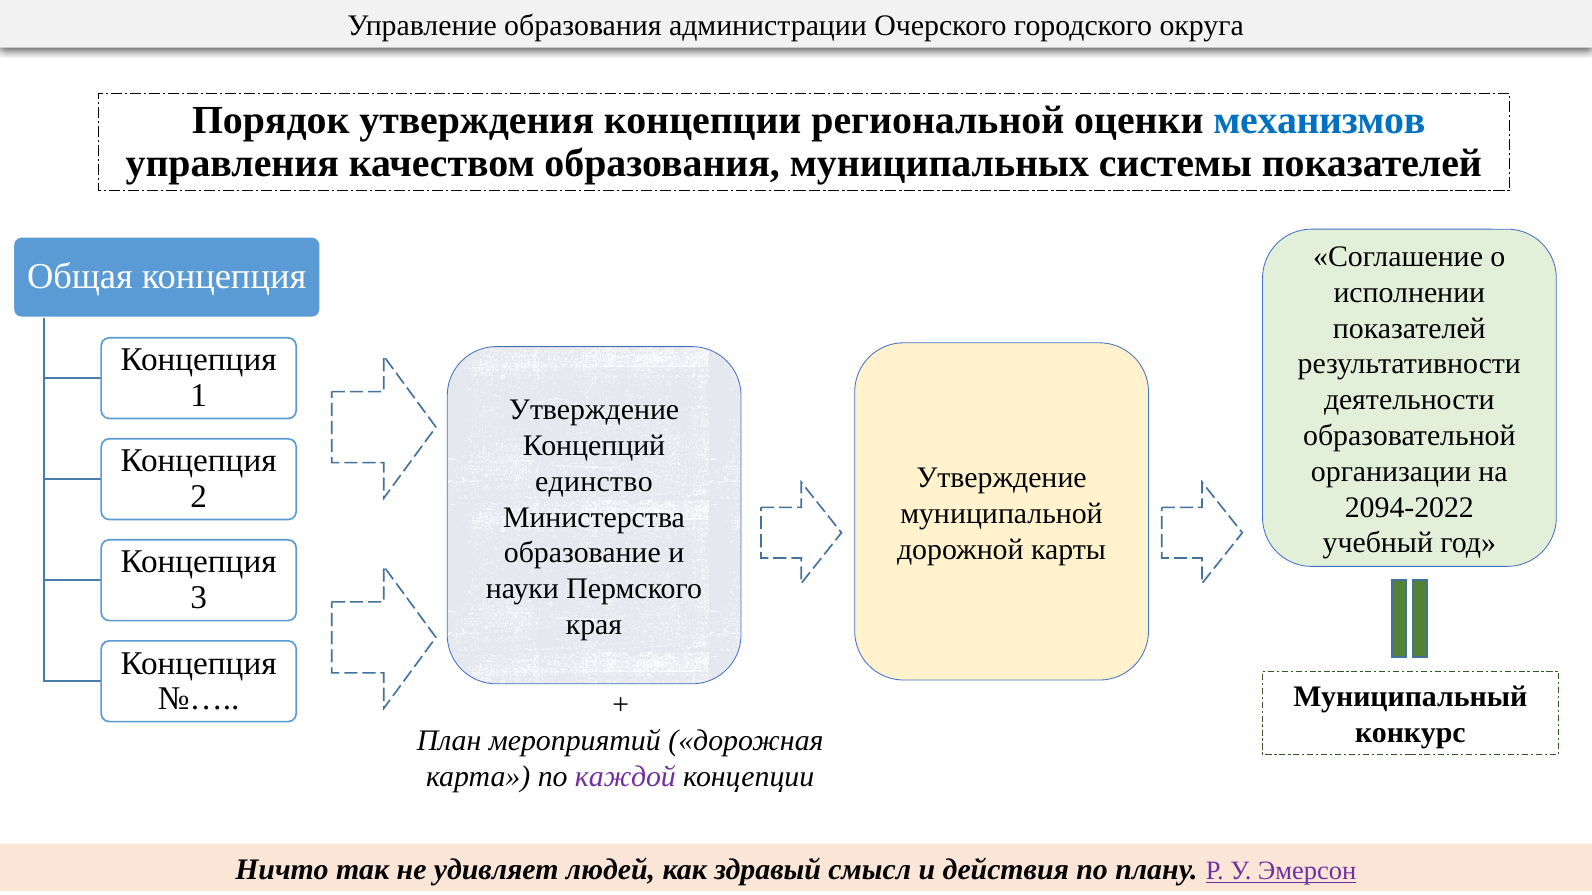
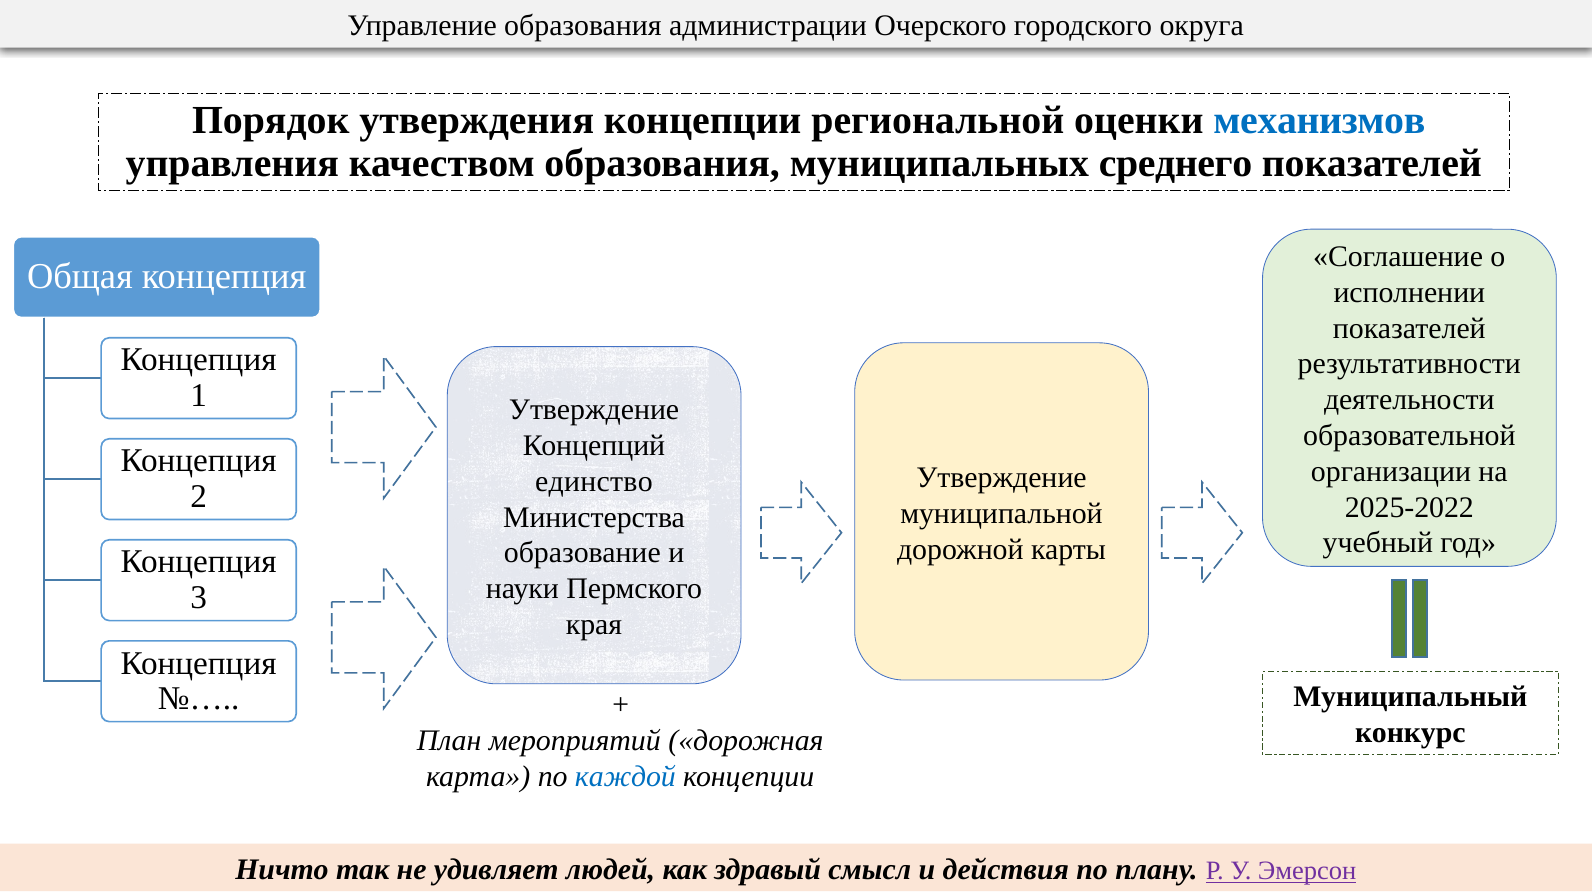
системы: системы -> среднего
2094-2022: 2094-2022 -> 2025-2022
каждой colour: purple -> blue
